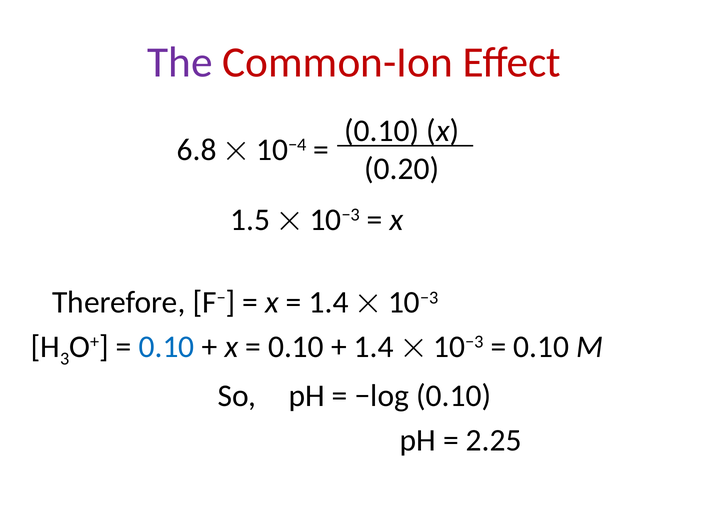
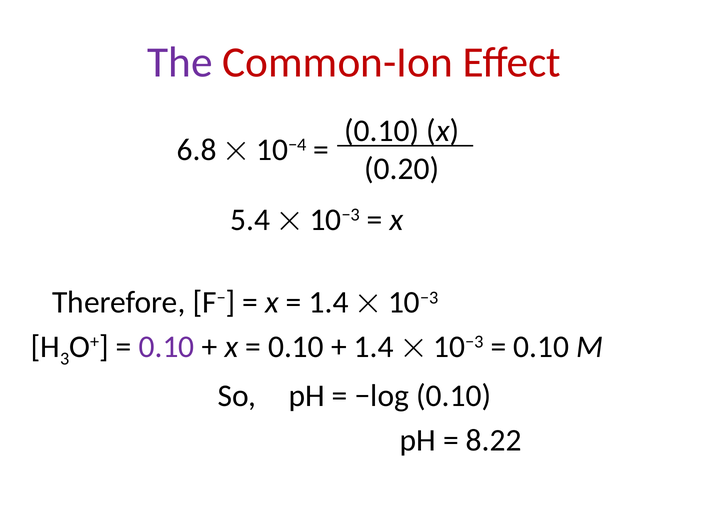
1.5: 1.5 -> 5.4
0.10 at (167, 347) colour: blue -> purple
2.25: 2.25 -> 8.22
